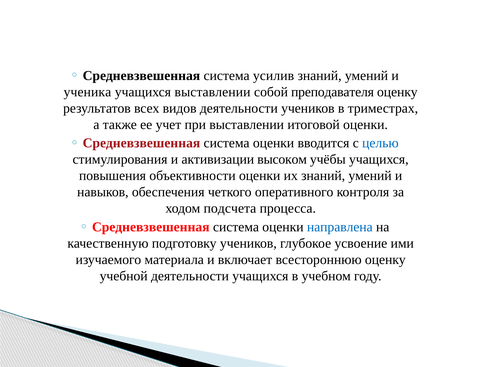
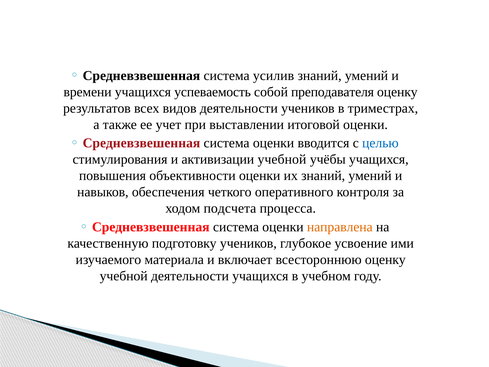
ученика: ученика -> времени
учащихся выставлении: выставлении -> успеваемость
активизации высоком: высоком -> учебной
направлена colour: blue -> orange
